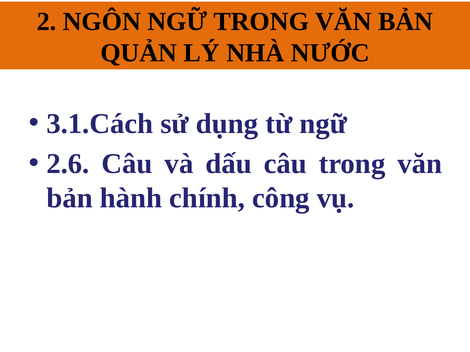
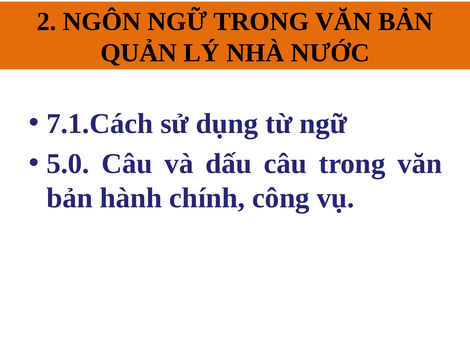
3.1.Cách: 3.1.Cách -> 7.1.Cách
2.6: 2.6 -> 5.0
